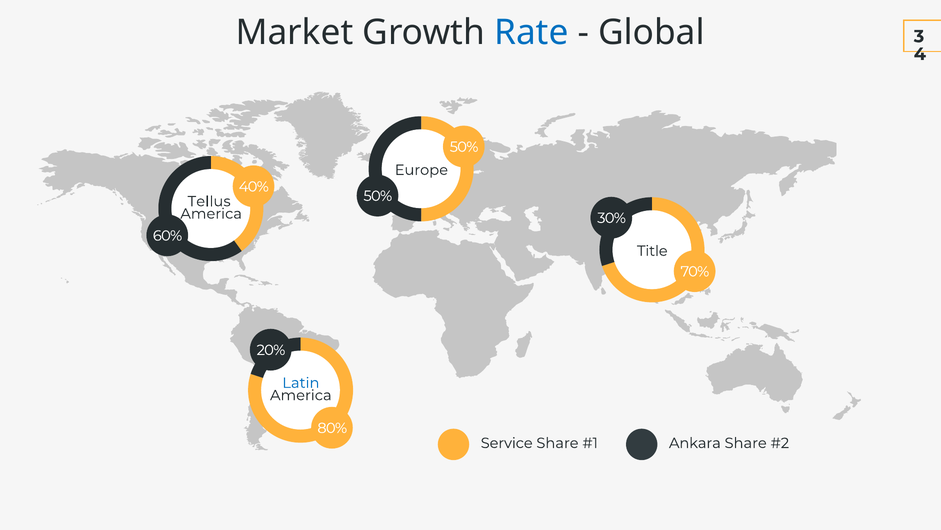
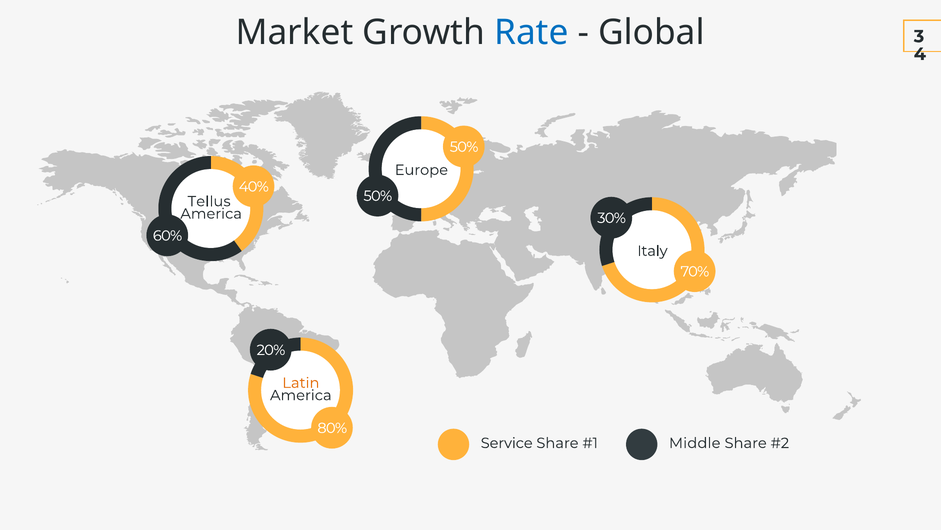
Title: Title -> Italy
Latin colour: blue -> orange
Ankara: Ankara -> Middle
